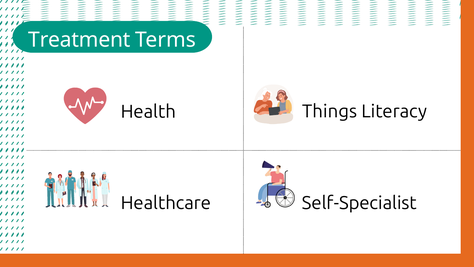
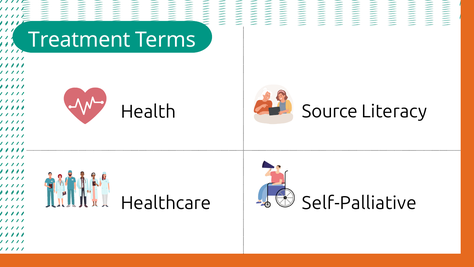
Things: Things -> Source
Self-Specialist: Self-Specialist -> Self-Palliative
